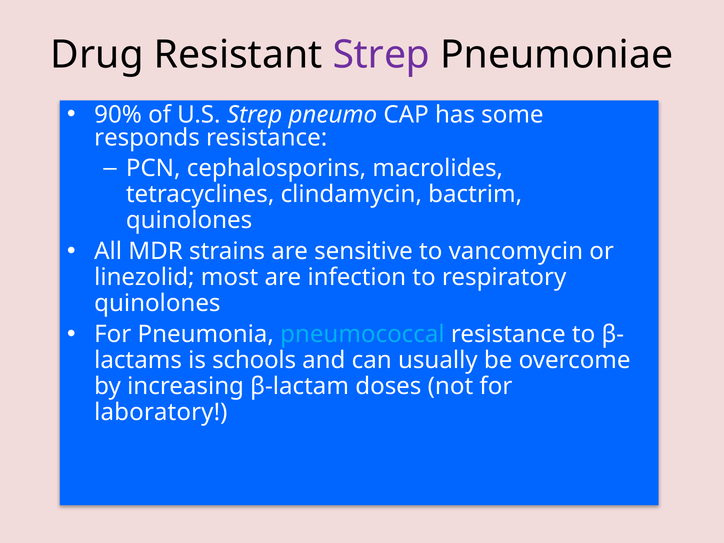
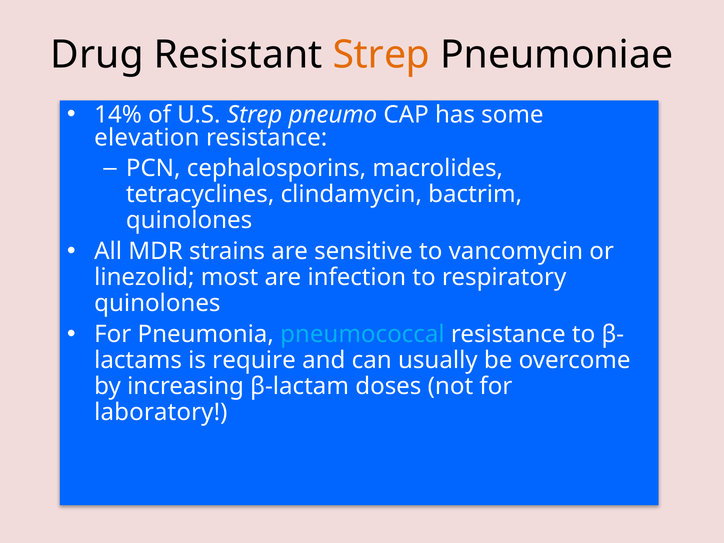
Strep at (381, 55) colour: purple -> orange
90%: 90% -> 14%
responds: responds -> elevation
schools: schools -> require
